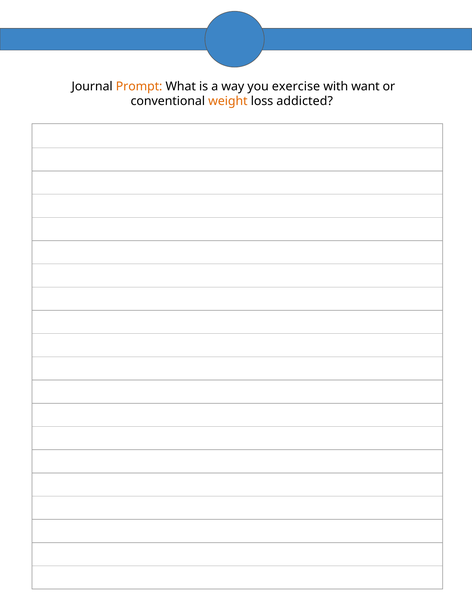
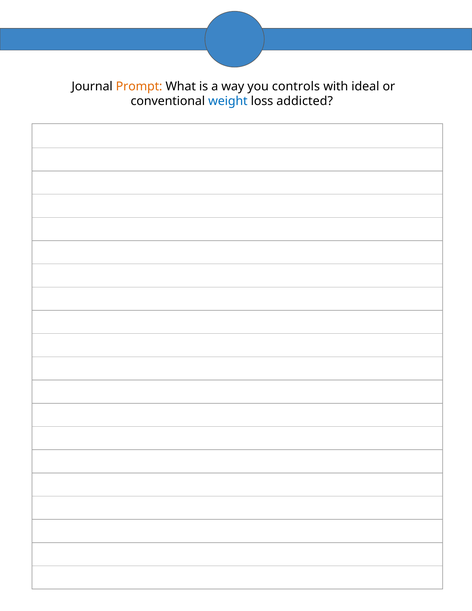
exercise: exercise -> controls
want: want -> ideal
weight colour: orange -> blue
